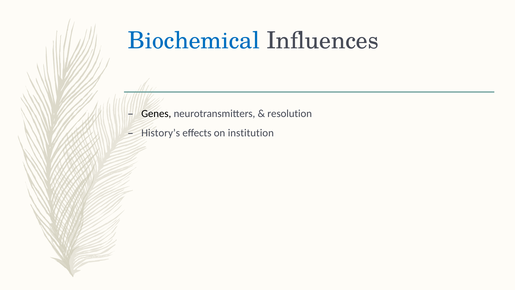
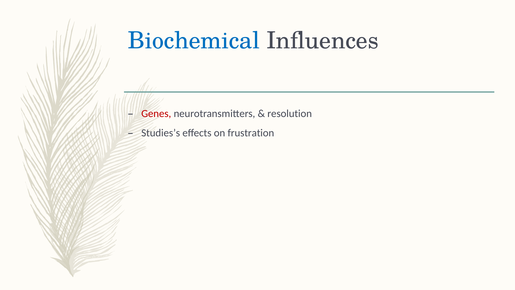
Genes colour: black -> red
History’s: History’s -> Studies’s
institution: institution -> frustration
